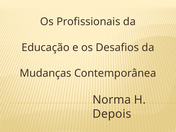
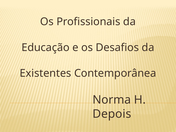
Mudanças: Mudanças -> Existentes
